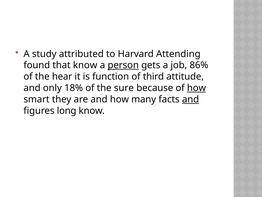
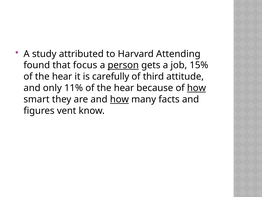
that know: know -> focus
86%: 86% -> 15%
function: function -> carefully
18%: 18% -> 11%
sure at (124, 88): sure -> hear
how at (119, 99) underline: none -> present
and at (191, 99) underline: present -> none
long: long -> vent
